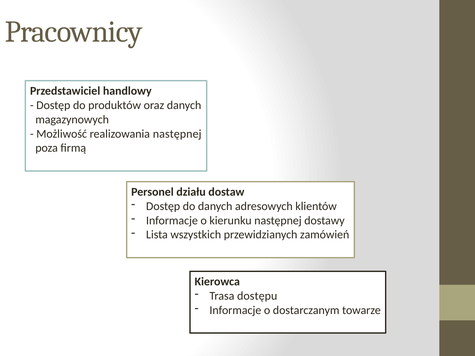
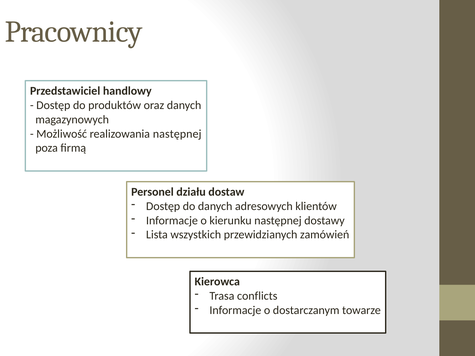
dostępu: dostępu -> conflicts
